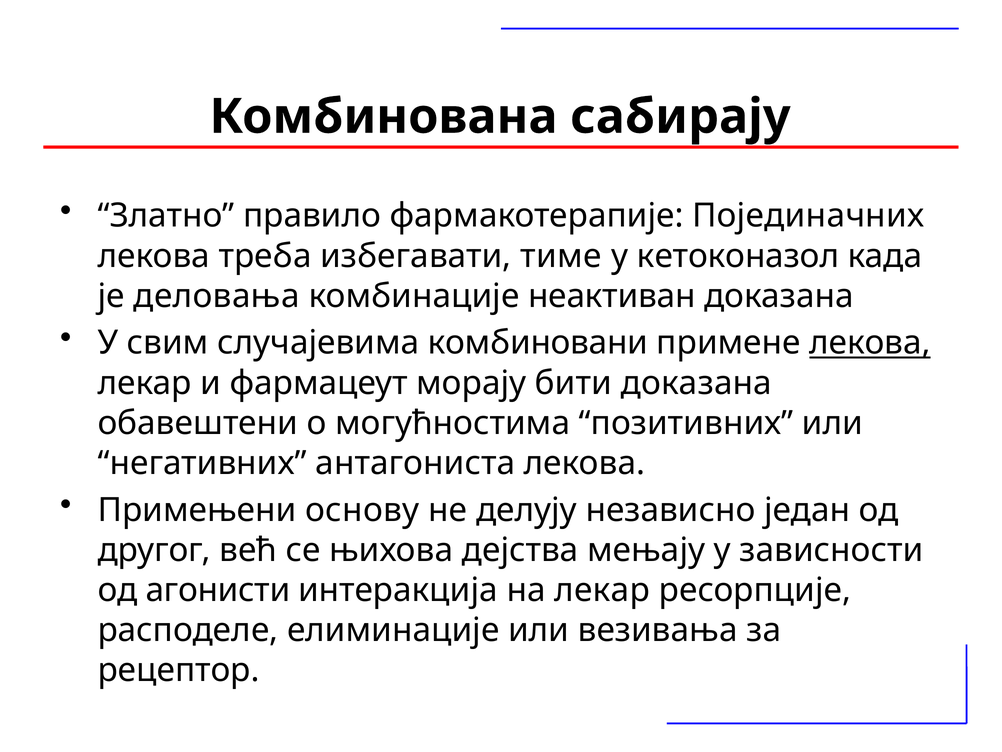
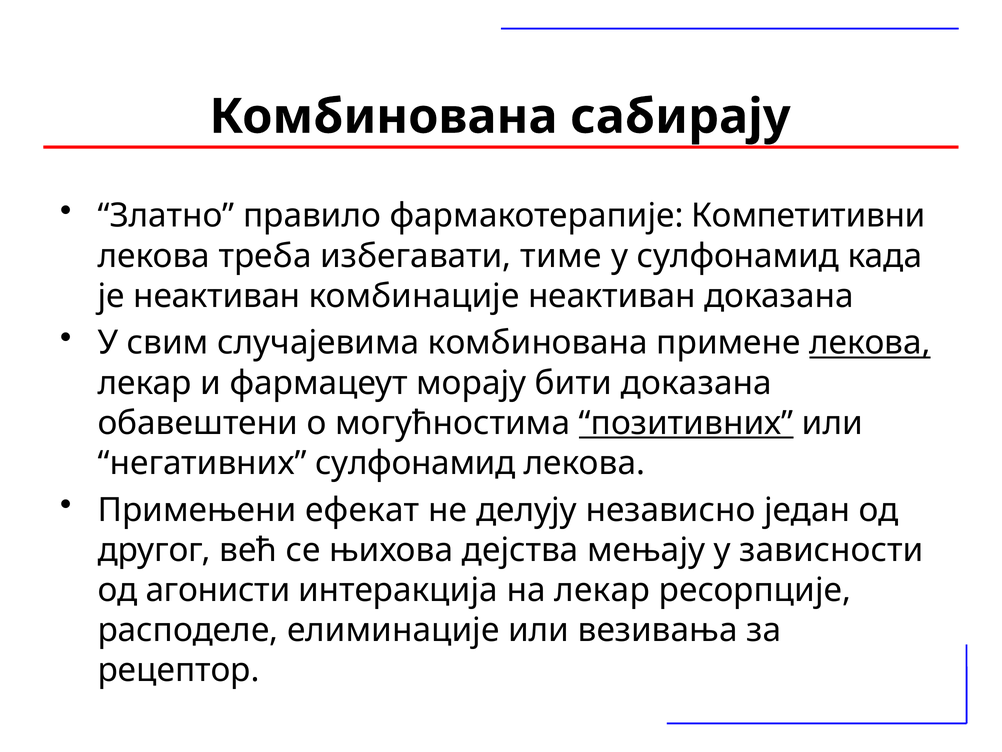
Појединачних: Појединачних -> Компетитивни
у кетоконазол: кетоконазол -> сулфонамид
је деловања: деловања -> неактиван
случајевима комбиновани: комбиновани -> комбинована
позитивних underline: none -> present
негативних антагониста: антагониста -> сулфонамид
основу: основу -> ефекат
